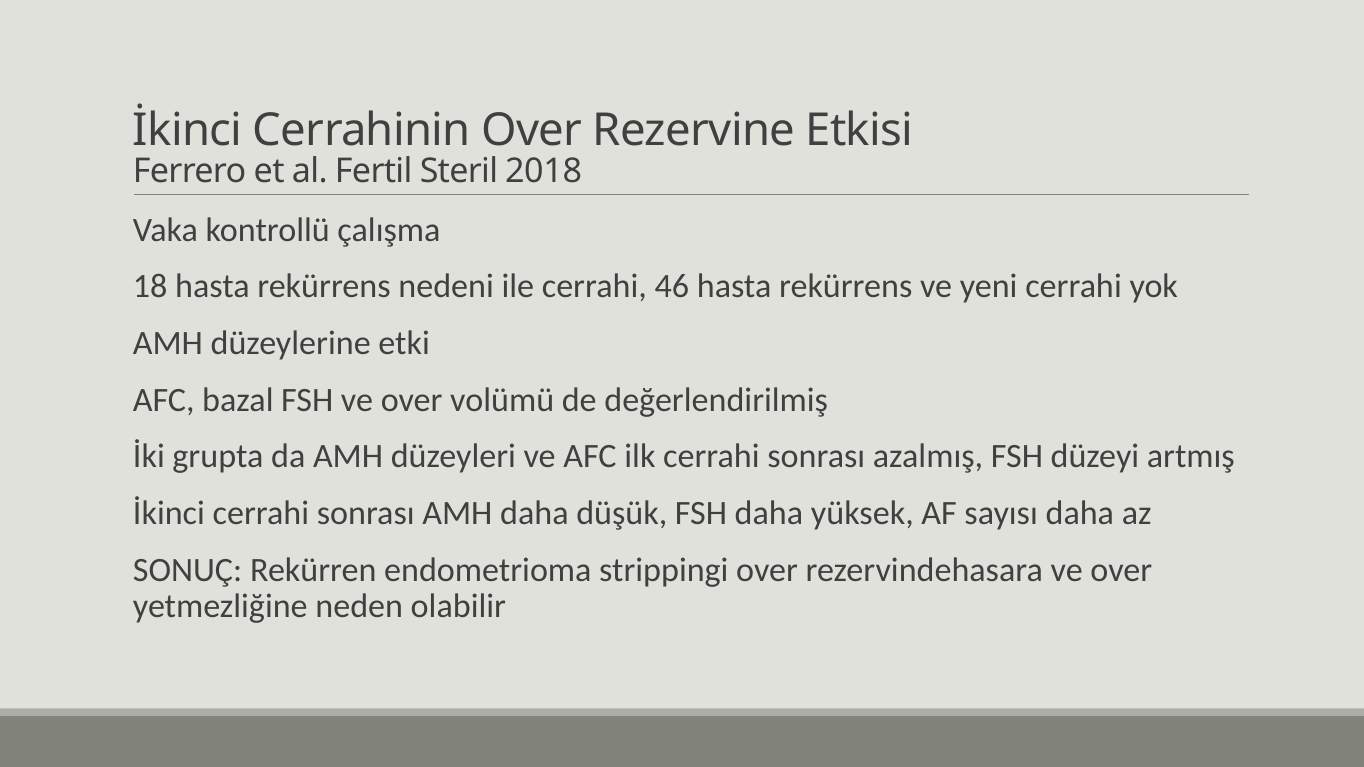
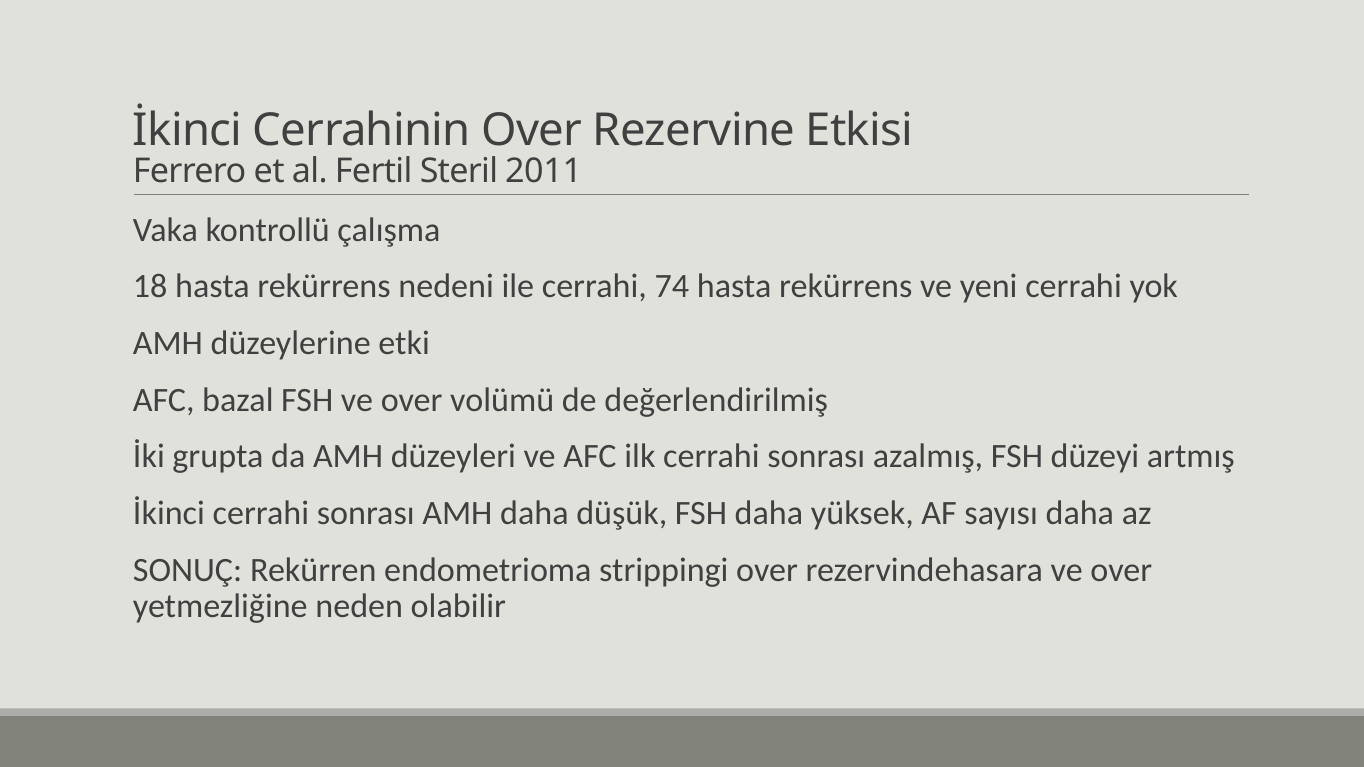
2018: 2018 -> 2011
46: 46 -> 74
